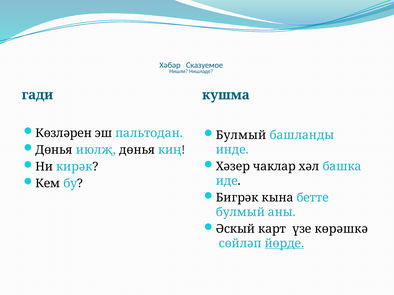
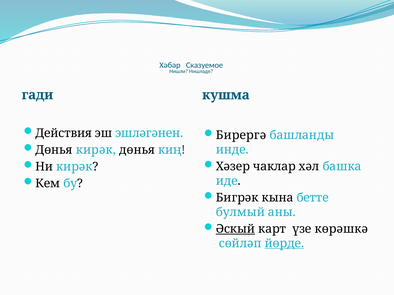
Көзләрен: Көзләрен -> Действия
пальтодан: пальтодан -> эшләгәнен
Булмый at (241, 135): Булмый -> Бирергә
Дөнья июлҗ: июлҗ -> кирәк
Әскый underline: none -> present
